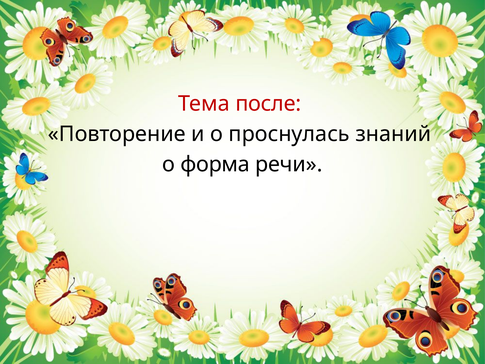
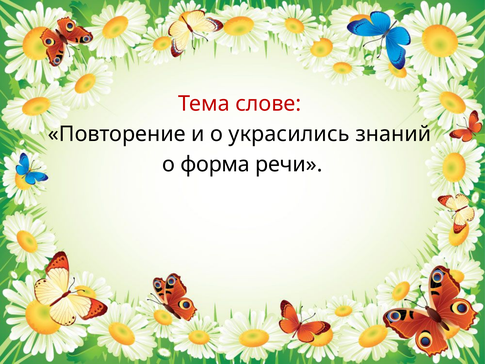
после: после -> слове
проснулась: проснулась -> украсились
